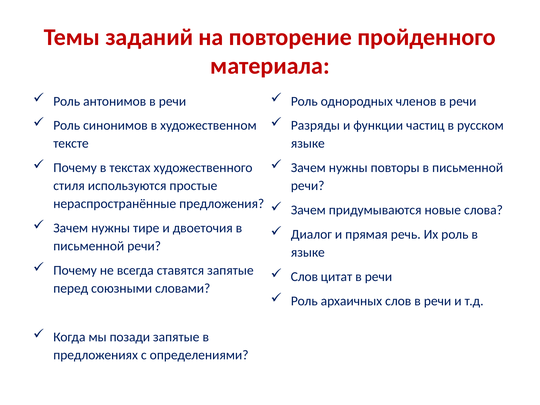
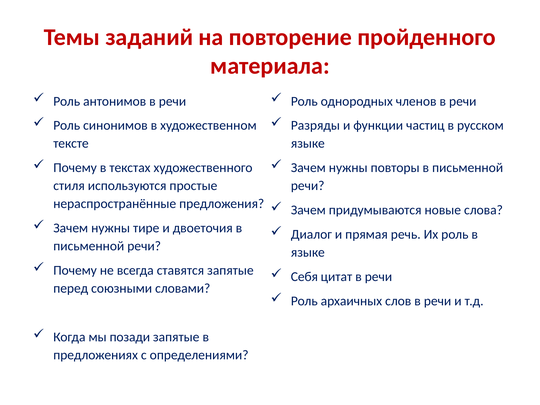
Слов at (304, 277): Слов -> Себя
